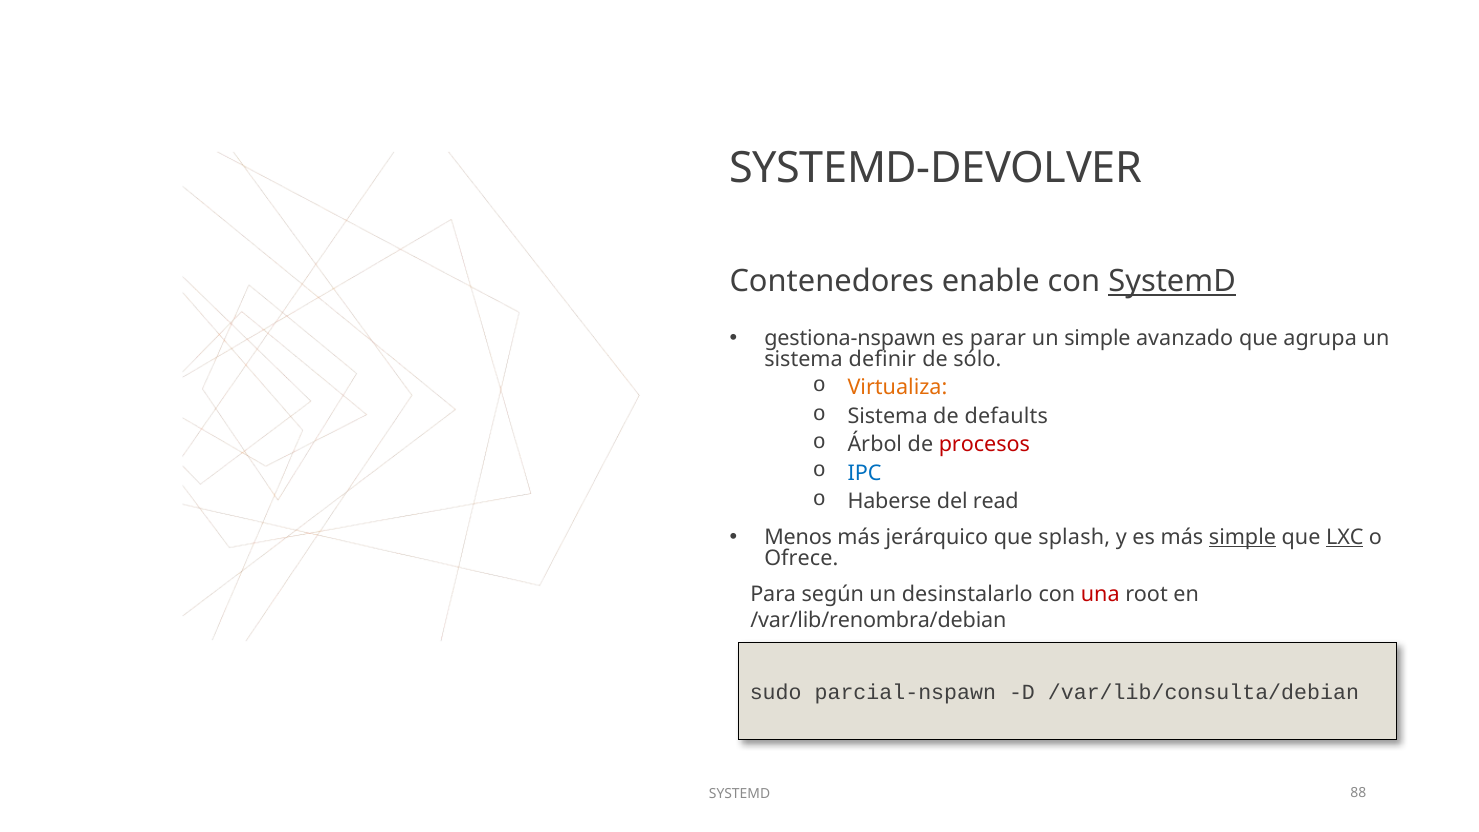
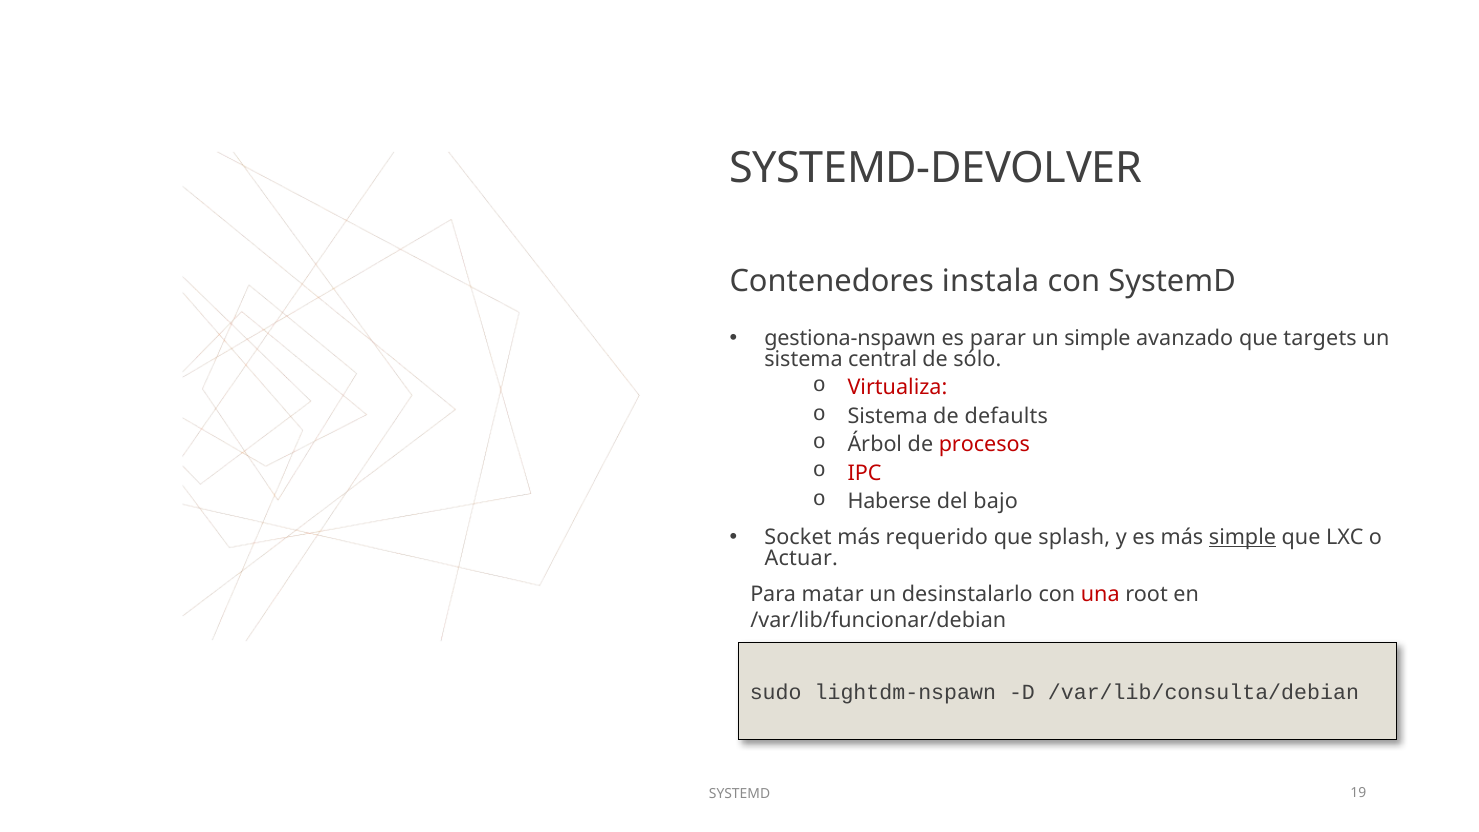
enable: enable -> instala
SystemD at (1172, 281) underline: present -> none
agrupa: agrupa -> targets
definir: definir -> central
Virtualiza colour: orange -> red
IPC colour: blue -> red
read: read -> bajo
Menos: Menos -> Socket
jerárquico: jerárquico -> requerido
LXC underline: present -> none
Ofrece: Ofrece -> Actuar
según: según -> matar
/var/lib/renombra/debian: /var/lib/renombra/debian -> /var/lib/funcionar/debian
parcial-nspawn: parcial-nspawn -> lightdm-nspawn
88: 88 -> 19
